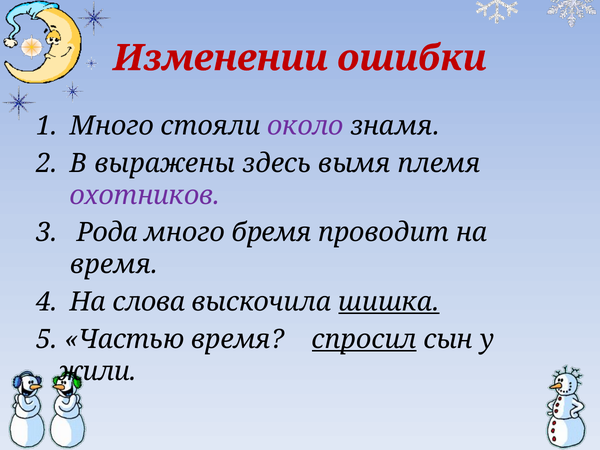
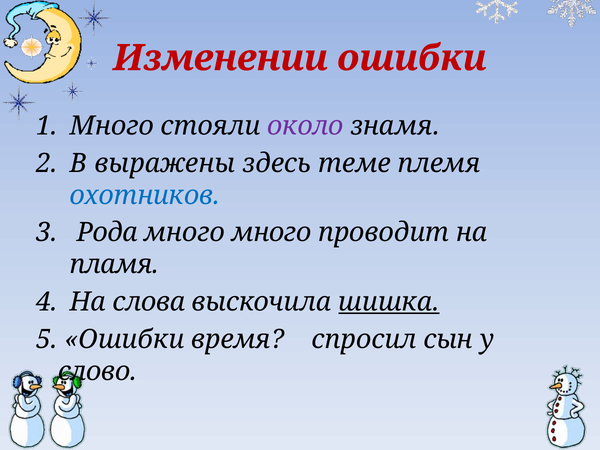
вымя: вымя -> теме
охотников colour: purple -> blue
много бремя: бремя -> много
время at (114, 265): время -> пламя
5 Частью: Частью -> Ошибки
спросил underline: present -> none
жили: жили -> слово
